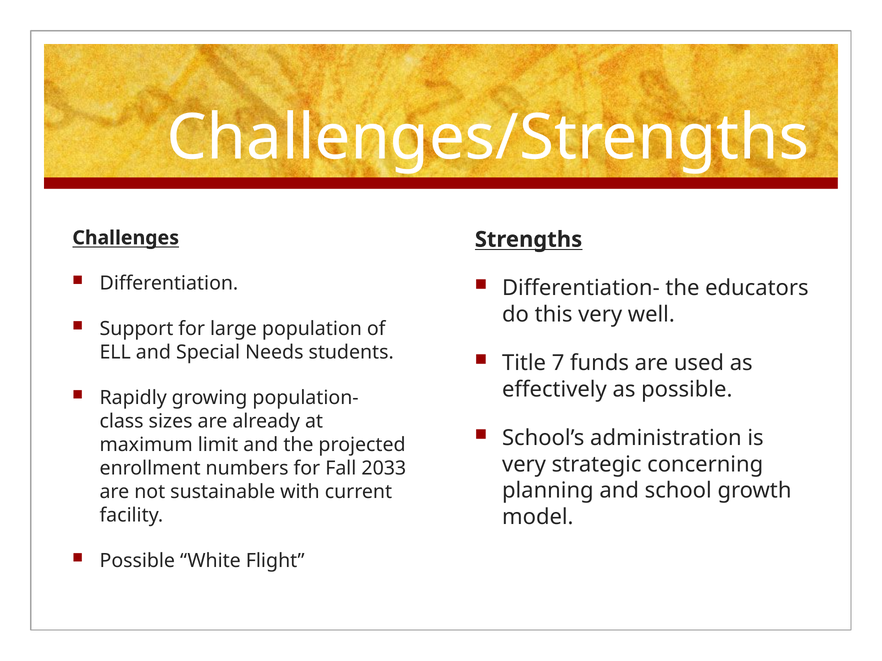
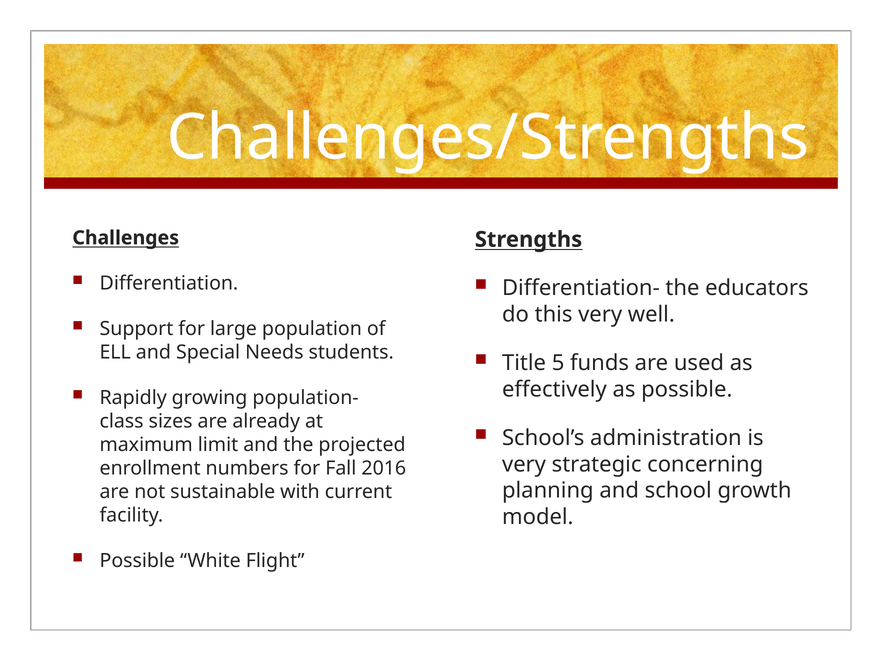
7: 7 -> 5
2033: 2033 -> 2016
